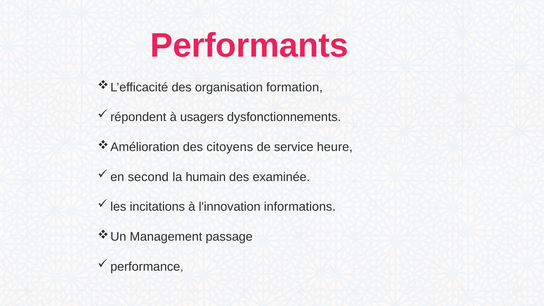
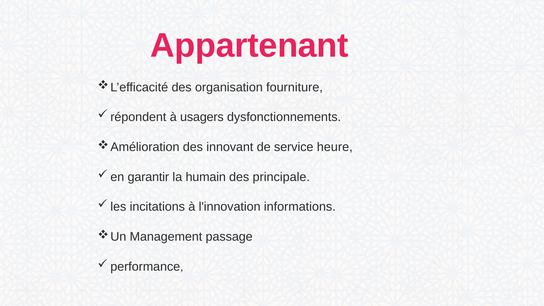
Performants: Performants -> Appartenant
formation: formation -> fourniture
citoyens: citoyens -> innovant
second: second -> garantir
examinée: examinée -> principale
